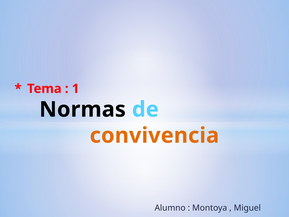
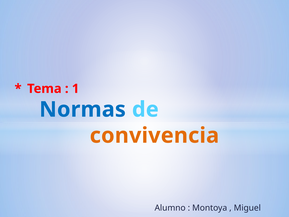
Normas colour: black -> blue
